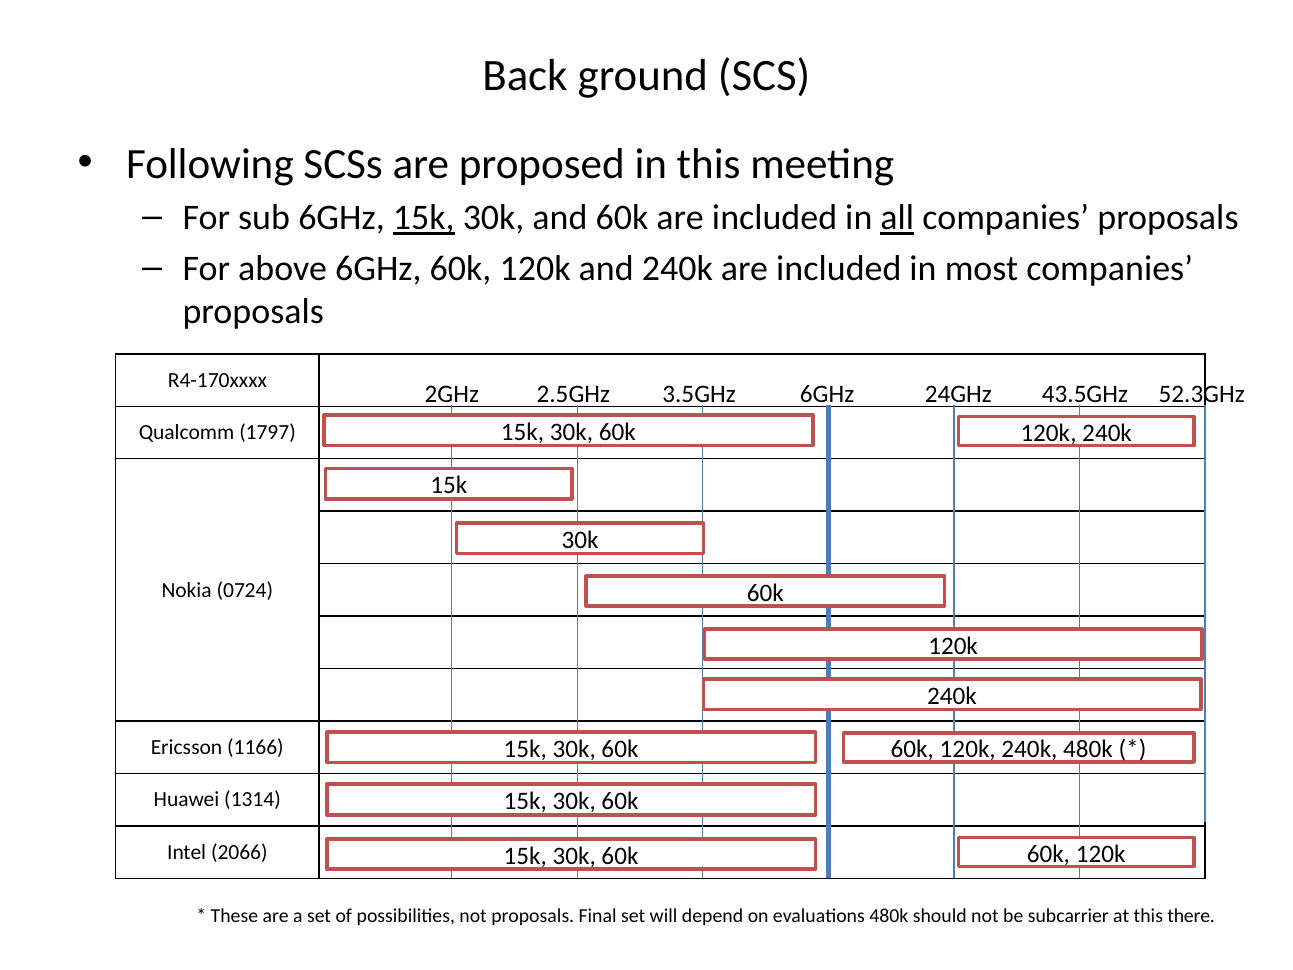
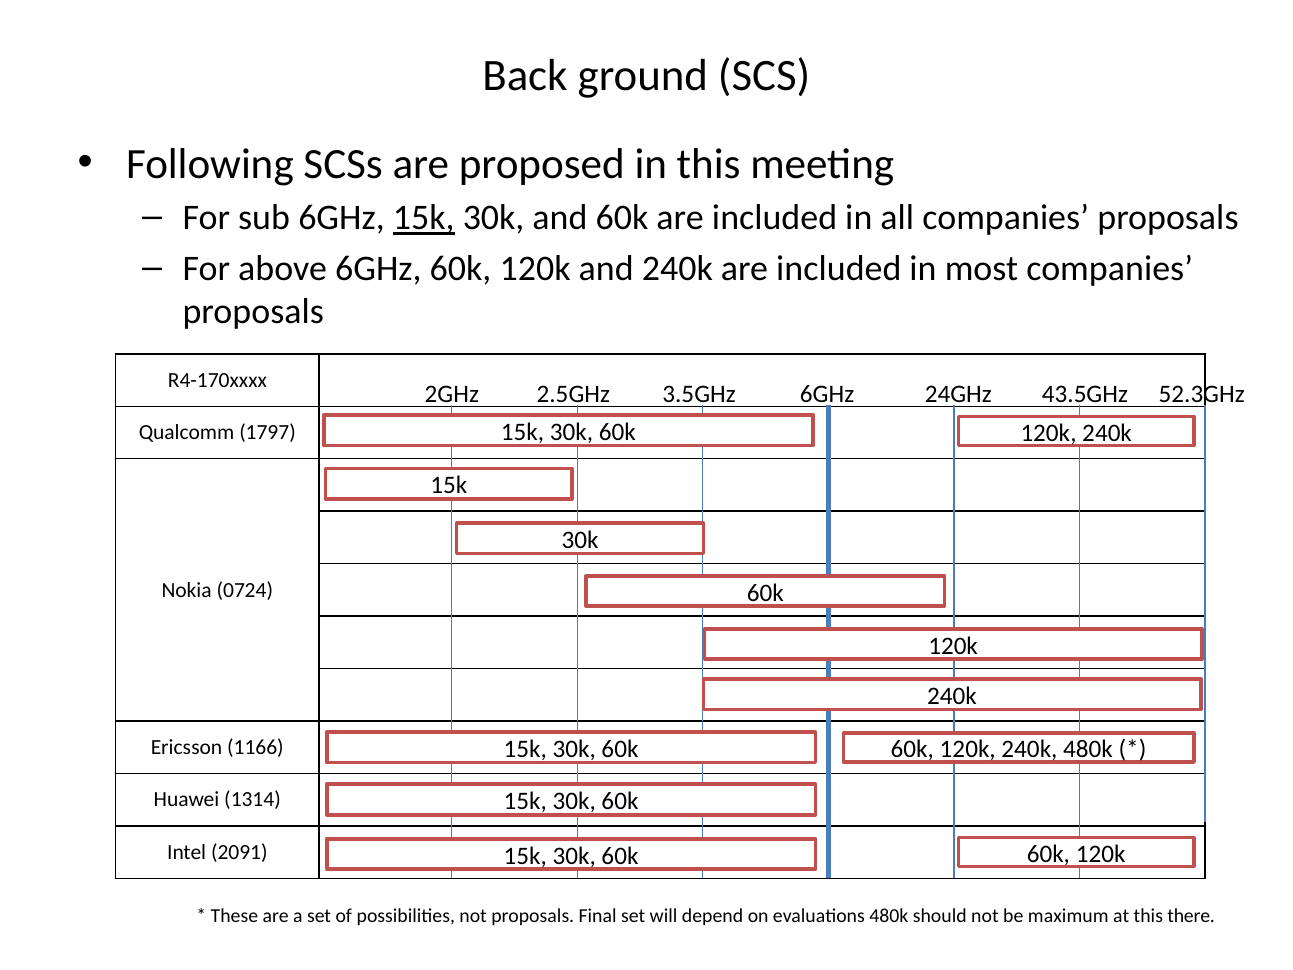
all underline: present -> none
2066: 2066 -> 2091
subcarrier: subcarrier -> maximum
